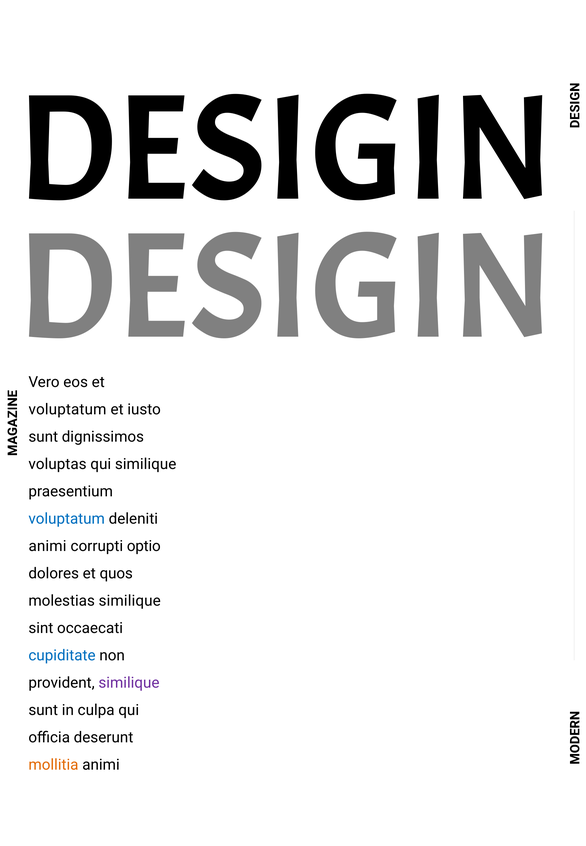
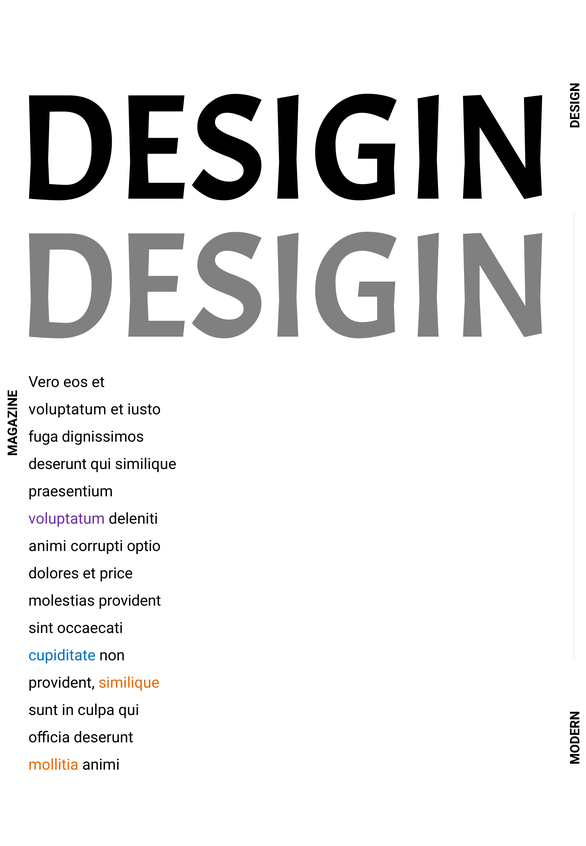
sunt at (43, 437): sunt -> fuga
voluptas at (58, 464): voluptas -> deserunt
voluptatum at (67, 519) colour: blue -> purple
quos: quos -> price
molestias similique: similique -> provident
similique at (129, 683) colour: purple -> orange
